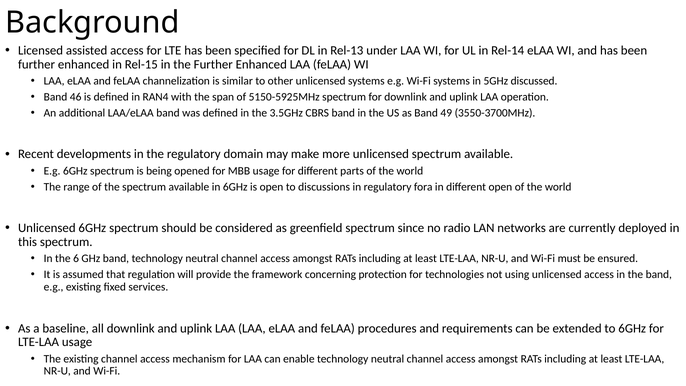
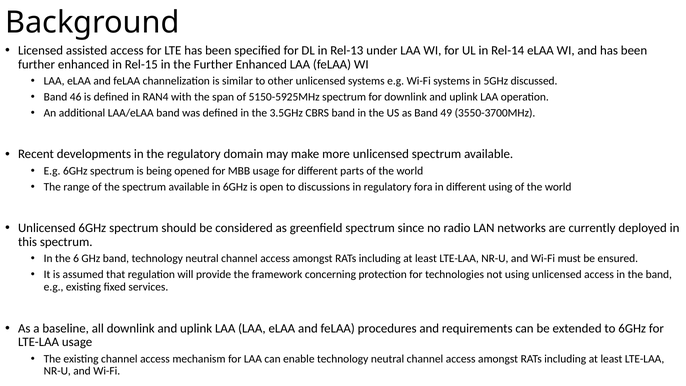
different open: open -> using
